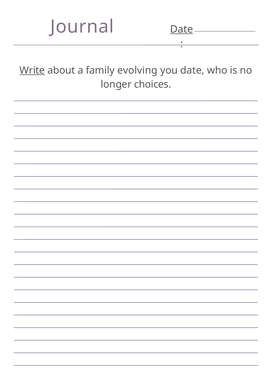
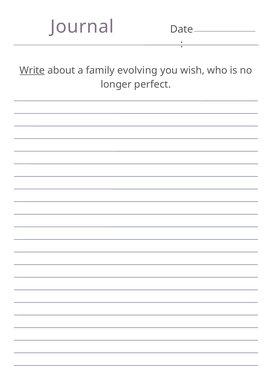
Date at (182, 29) underline: present -> none
you date: date -> wish
choices: choices -> perfect
